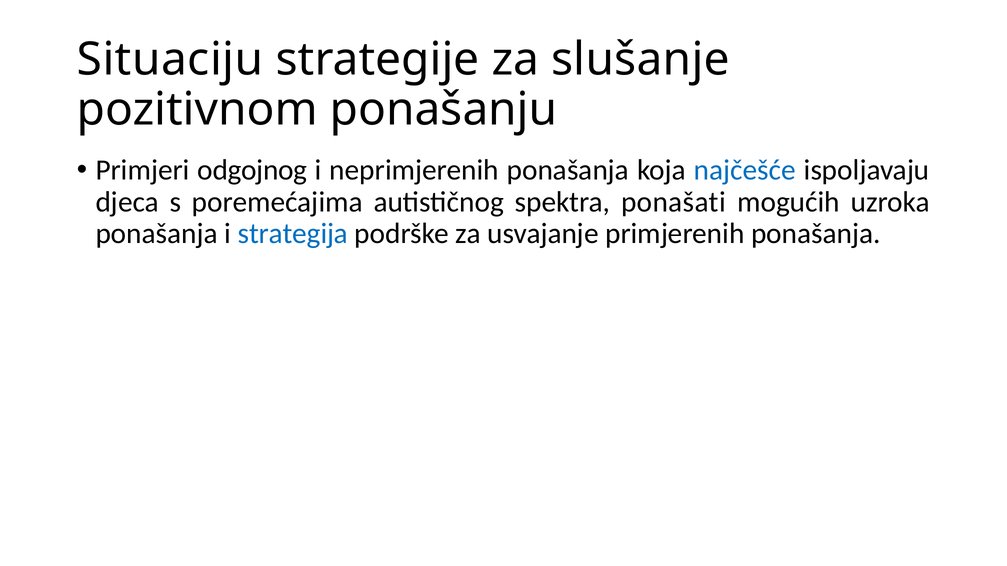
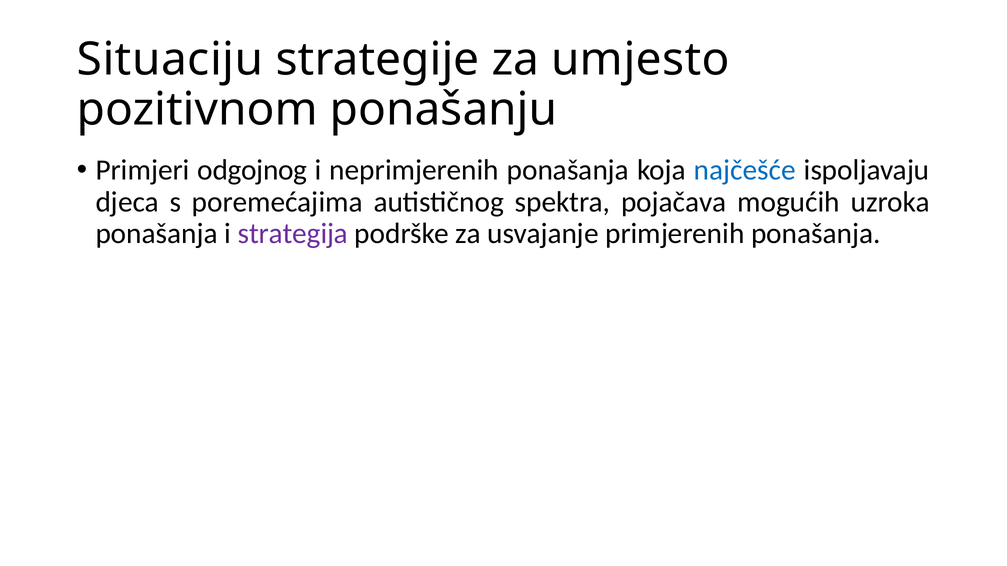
slušanje: slušanje -> umjesto
ponašati: ponašati -> pojačava
strategija colour: blue -> purple
